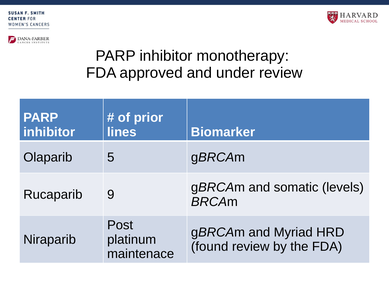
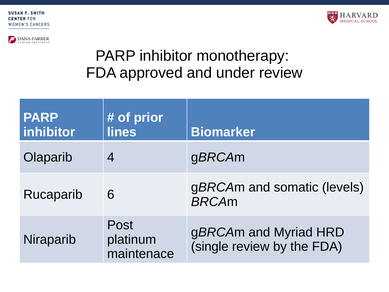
5: 5 -> 4
9: 9 -> 6
found: found -> single
